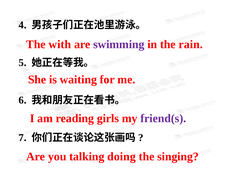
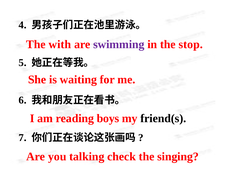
rain: rain -> stop
girls: girls -> boys
friend(s colour: purple -> black
doing: doing -> check
